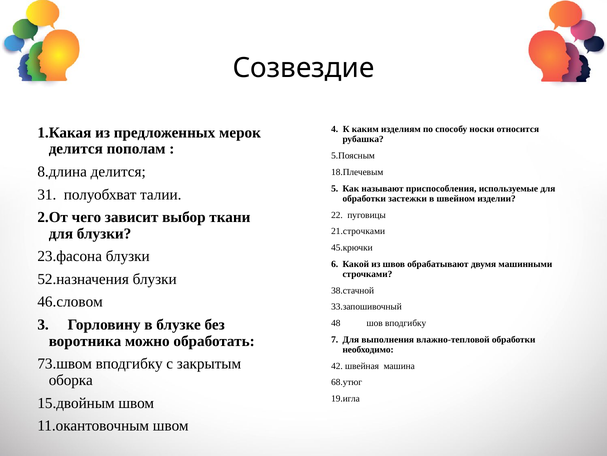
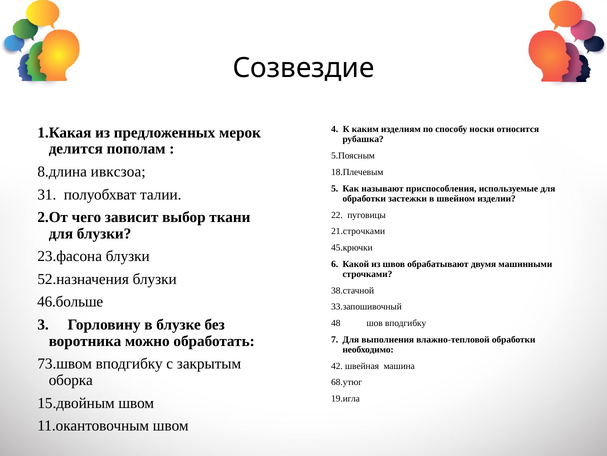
делится at (118, 171): делится -> ивксзоа
46.словом: 46.словом -> 46.больше
